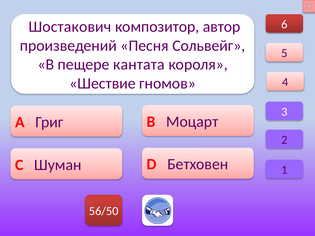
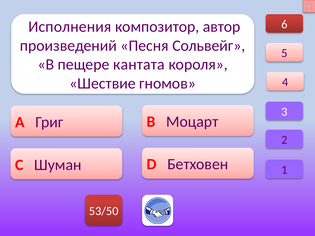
Шостакович: Шостакович -> Исполнения
56/50: 56/50 -> 53/50
